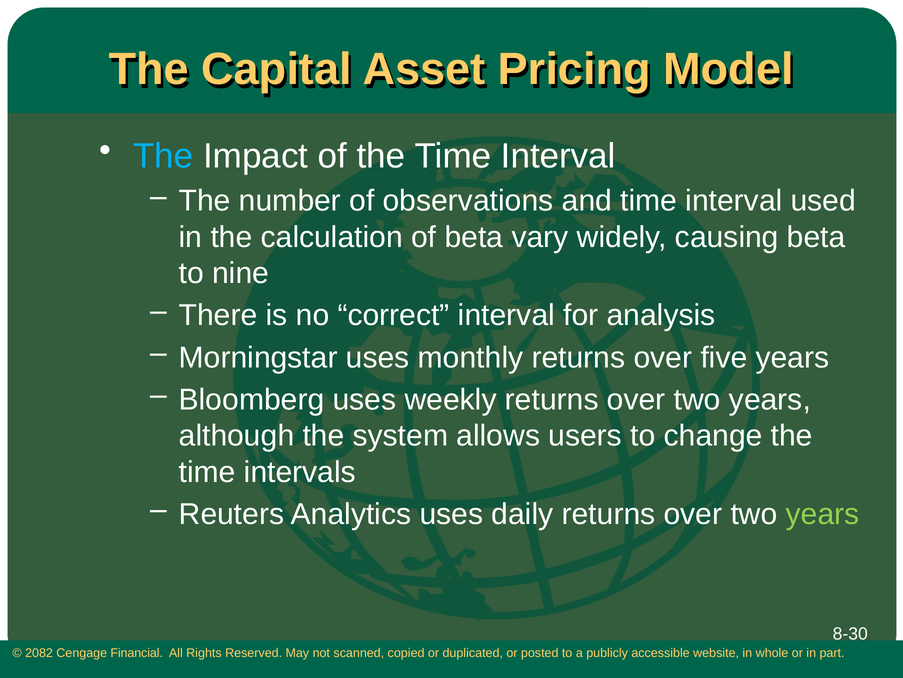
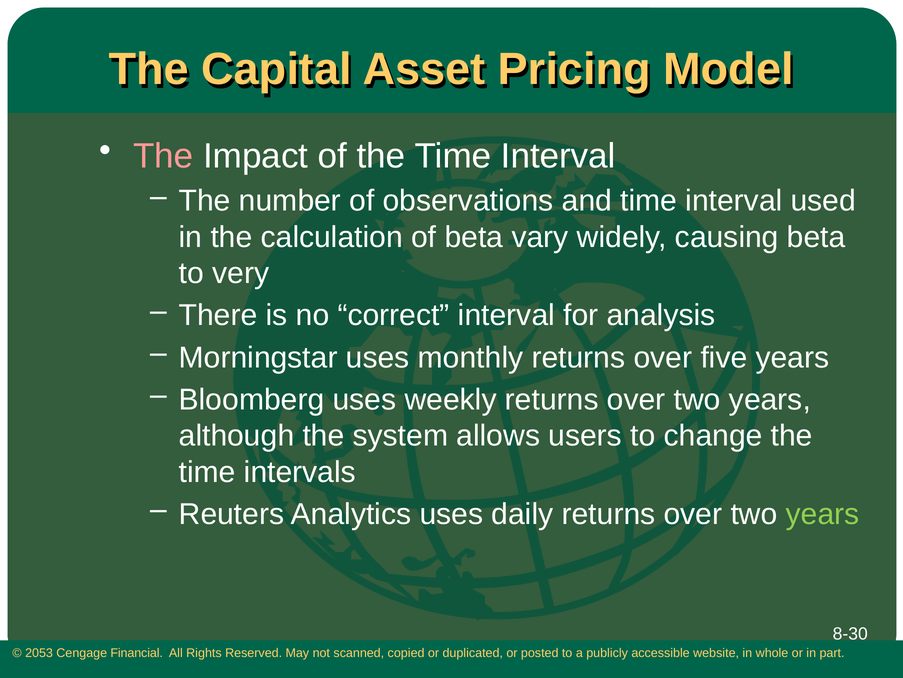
The at (163, 156) colour: light blue -> pink
nine: nine -> very
2082: 2082 -> 2053
